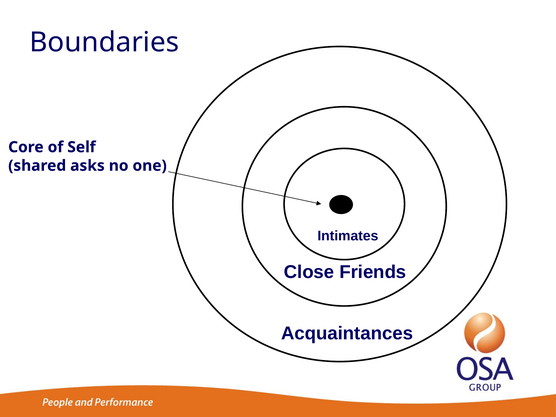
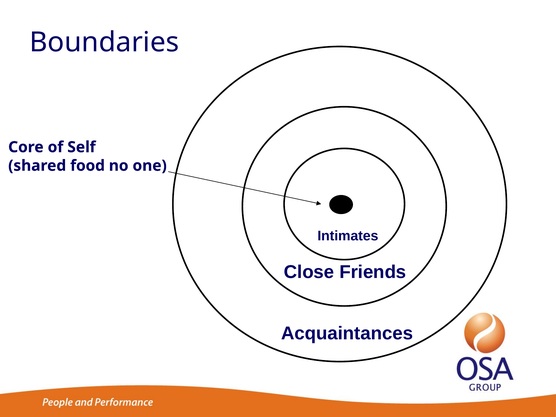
asks: asks -> food
